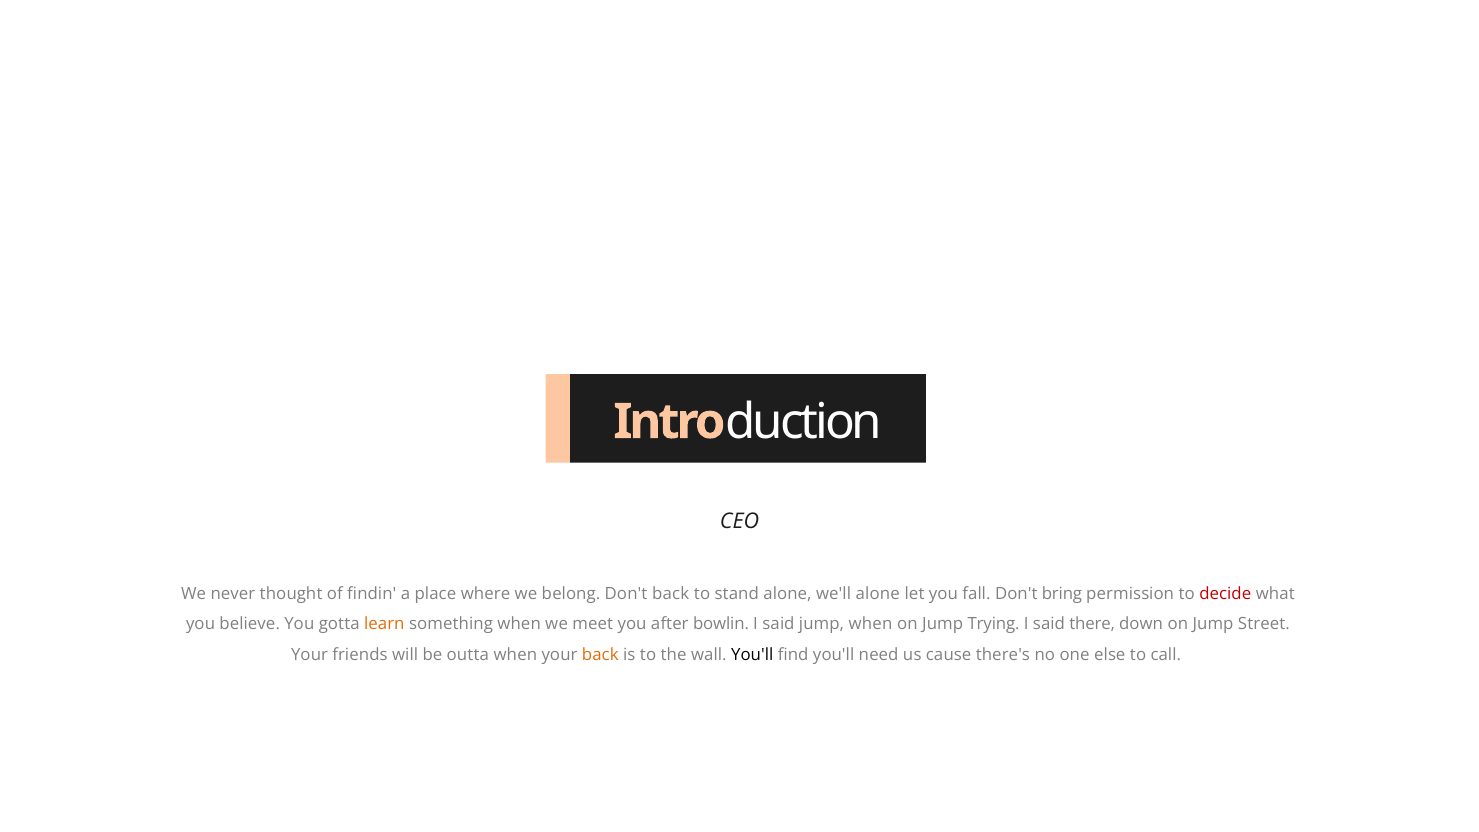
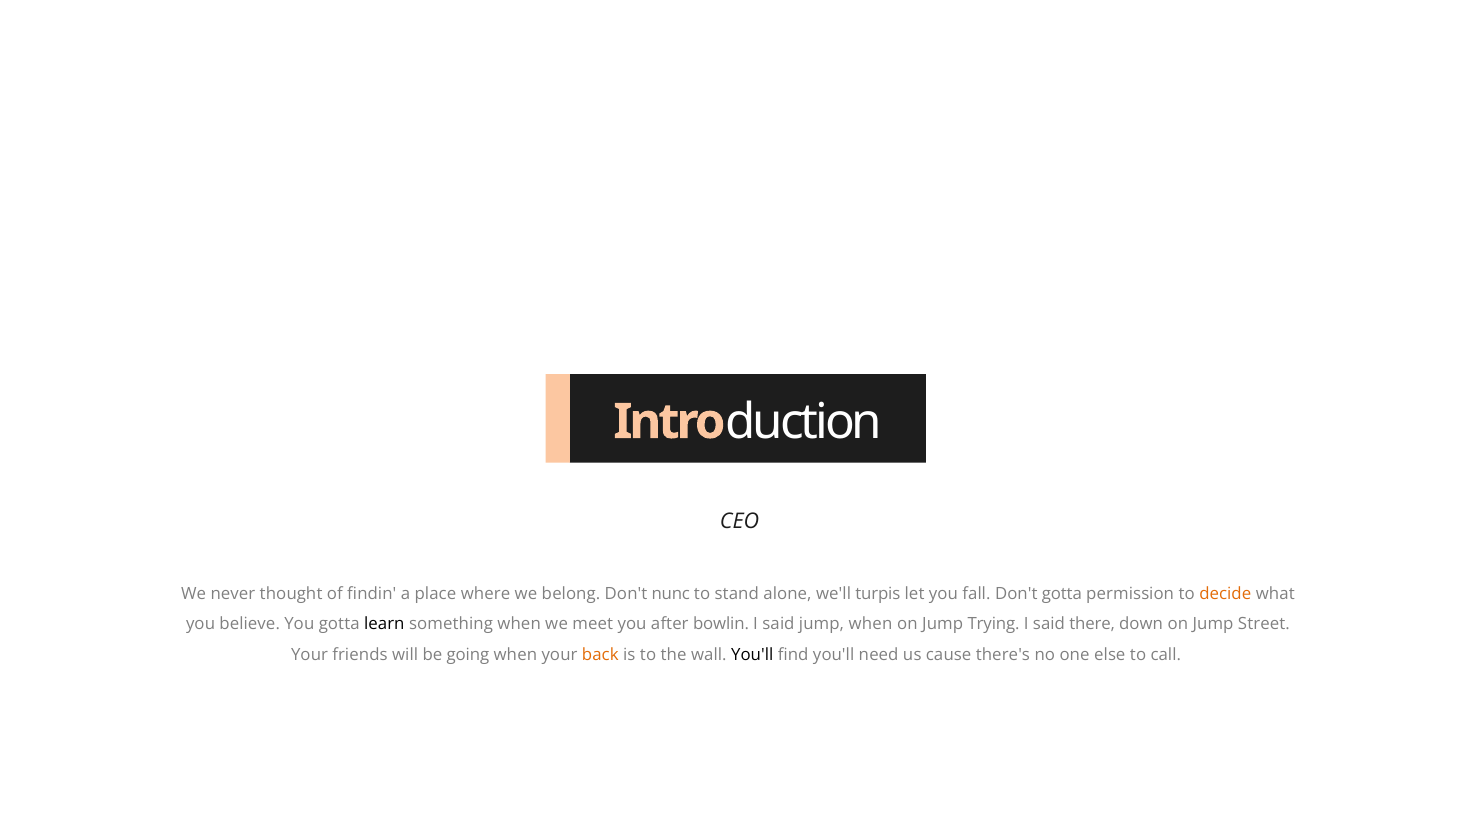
Don't back: back -> nunc
we'll alone: alone -> turpis
Don't bring: bring -> gotta
decide colour: red -> orange
learn colour: orange -> black
outta: outta -> going
